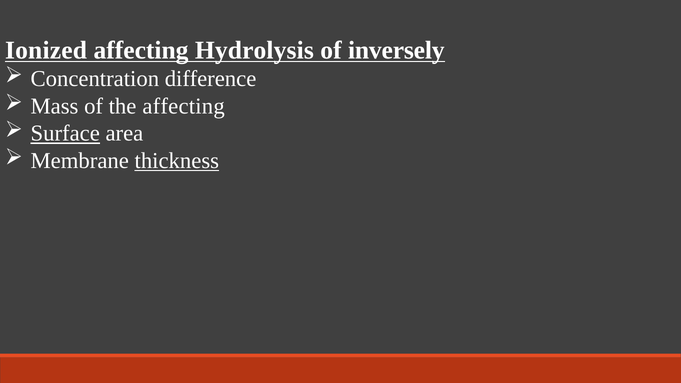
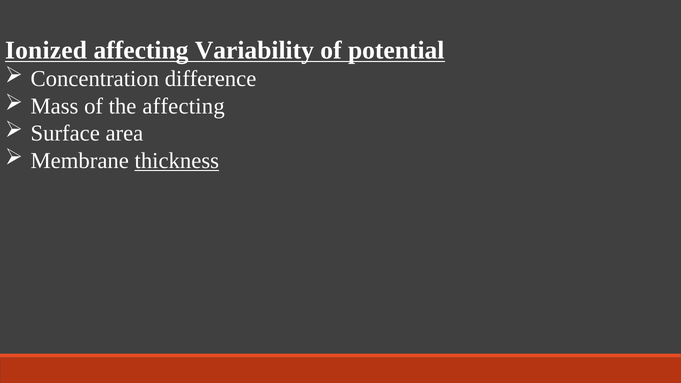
Hydrolysis: Hydrolysis -> Variability
inversely: inversely -> potential
Surface underline: present -> none
